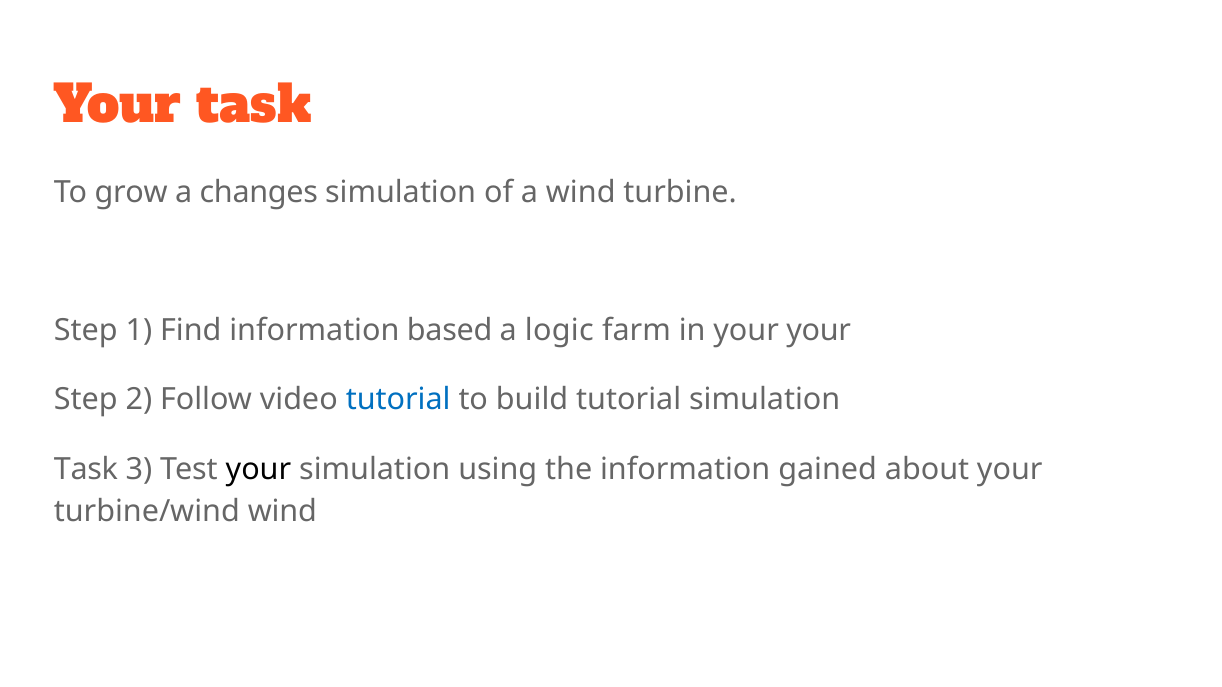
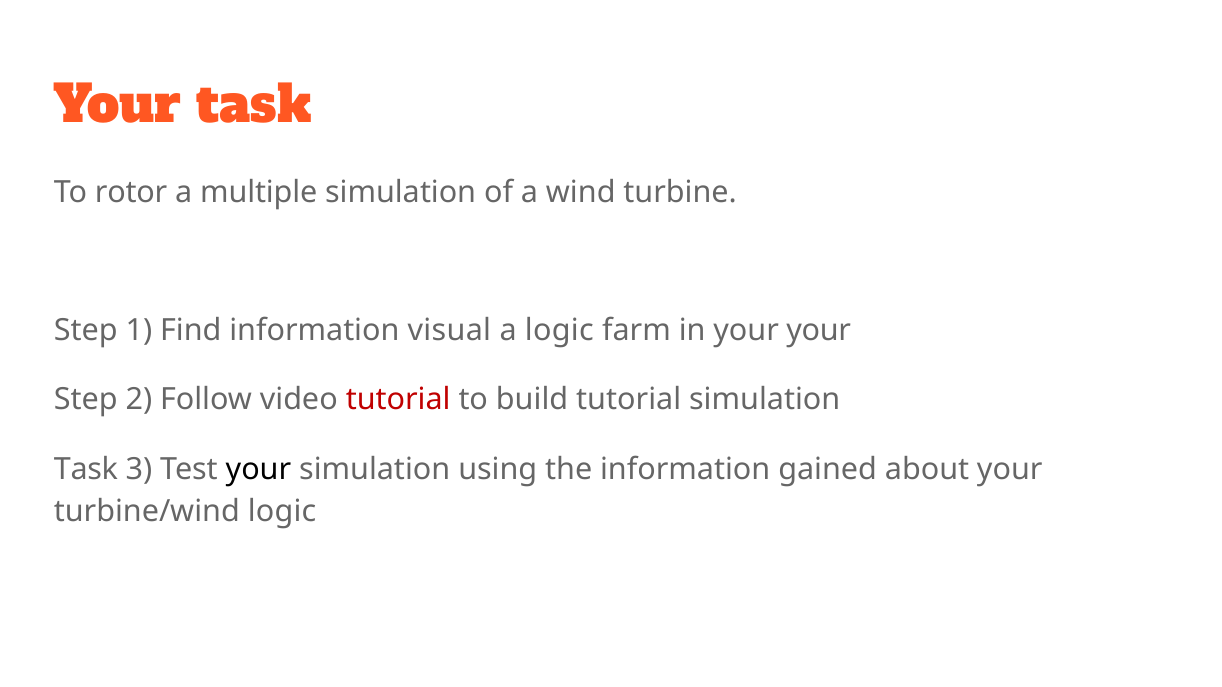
grow: grow -> rotor
changes: changes -> multiple
based: based -> visual
tutorial at (398, 400) colour: blue -> red
turbine/wind wind: wind -> logic
